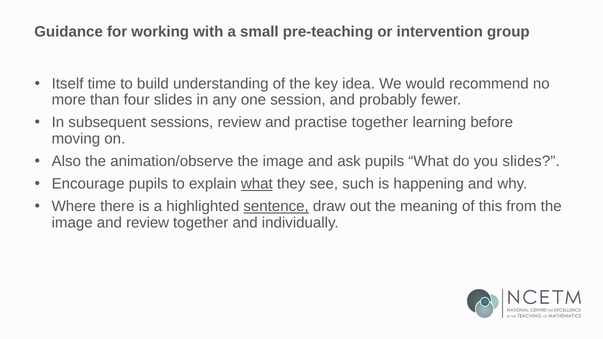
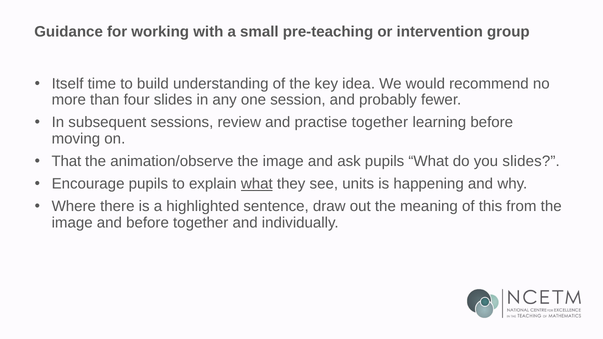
Also: Also -> That
such: such -> units
sentence underline: present -> none
and review: review -> before
